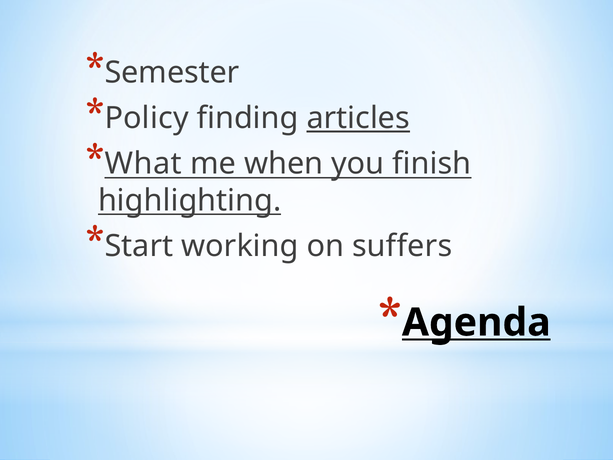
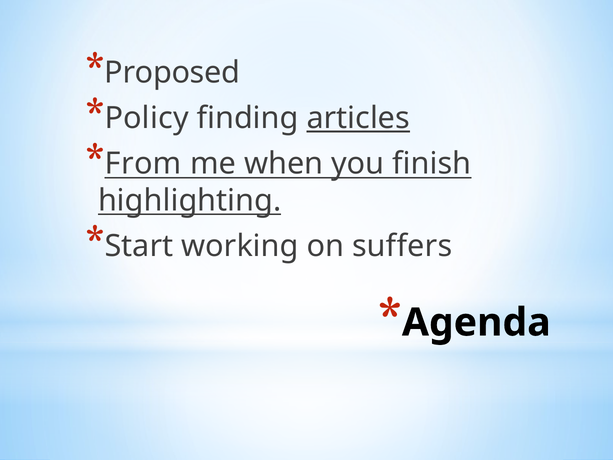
Semester: Semester -> Proposed
What: What -> From
Agenda underline: present -> none
